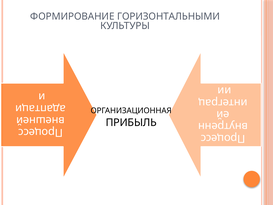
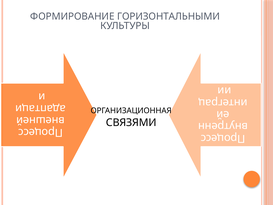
ПРИБЫЛЬ: ПРИБЫЛЬ -> СВЯЗЯМИ
